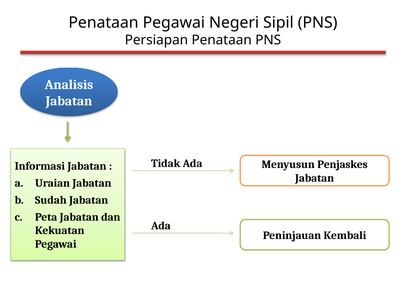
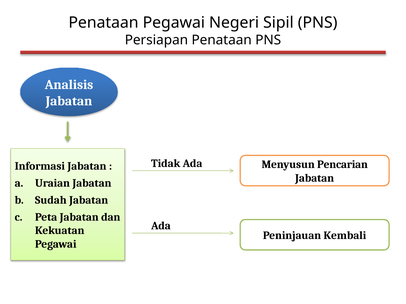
Penjaskes: Penjaskes -> Pencarian
